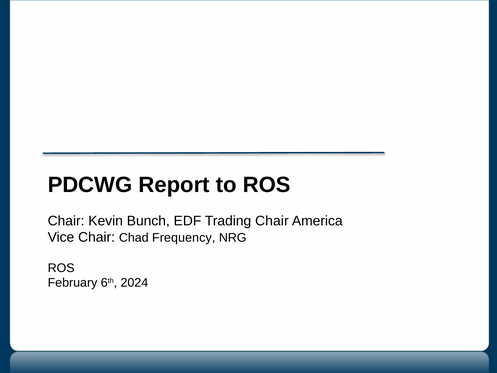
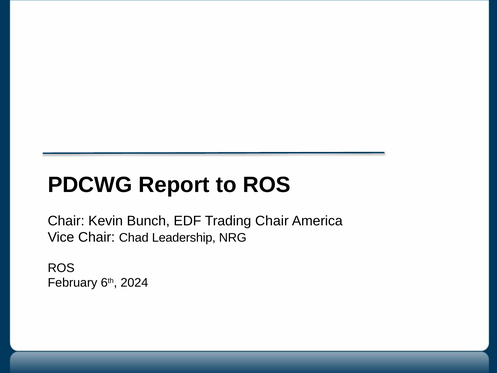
Frequency: Frequency -> Leadership
